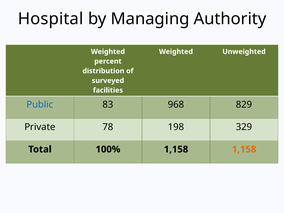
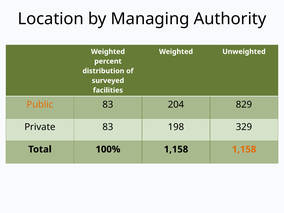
Hospital: Hospital -> Location
Public colour: blue -> orange
968: 968 -> 204
Private 78: 78 -> 83
